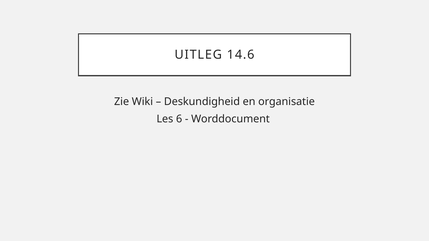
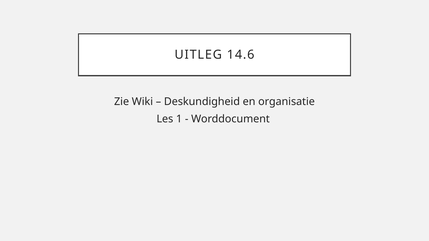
6: 6 -> 1
